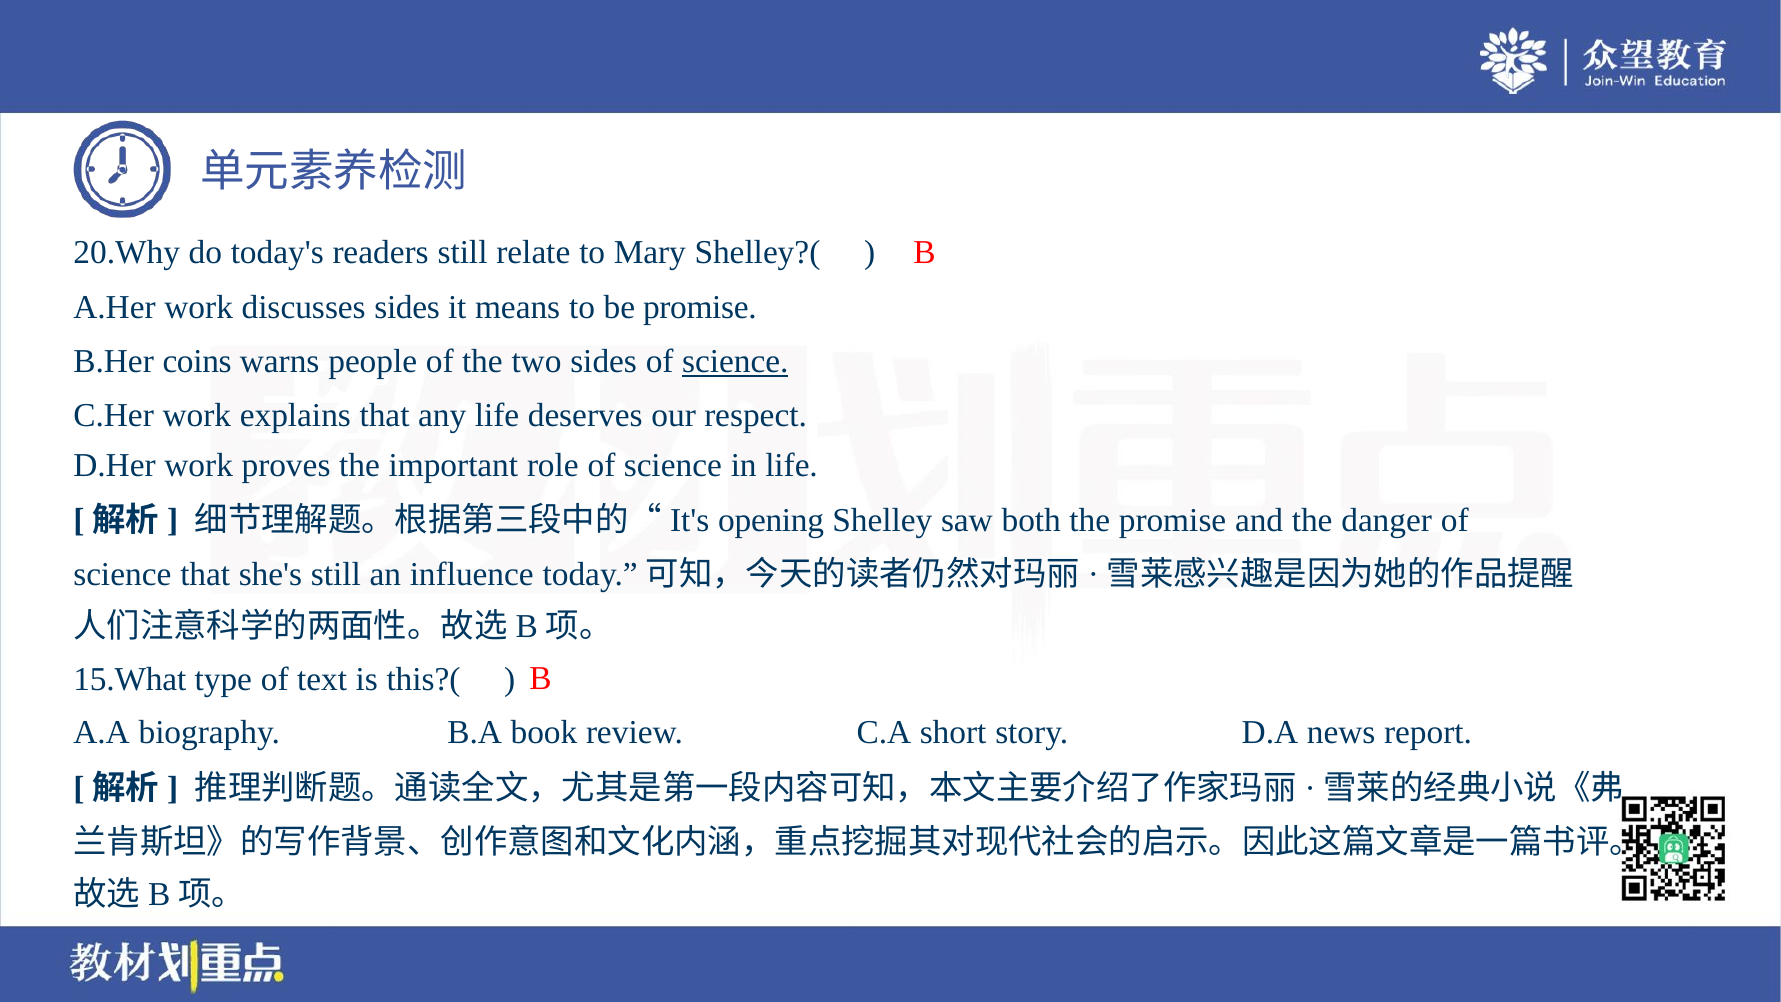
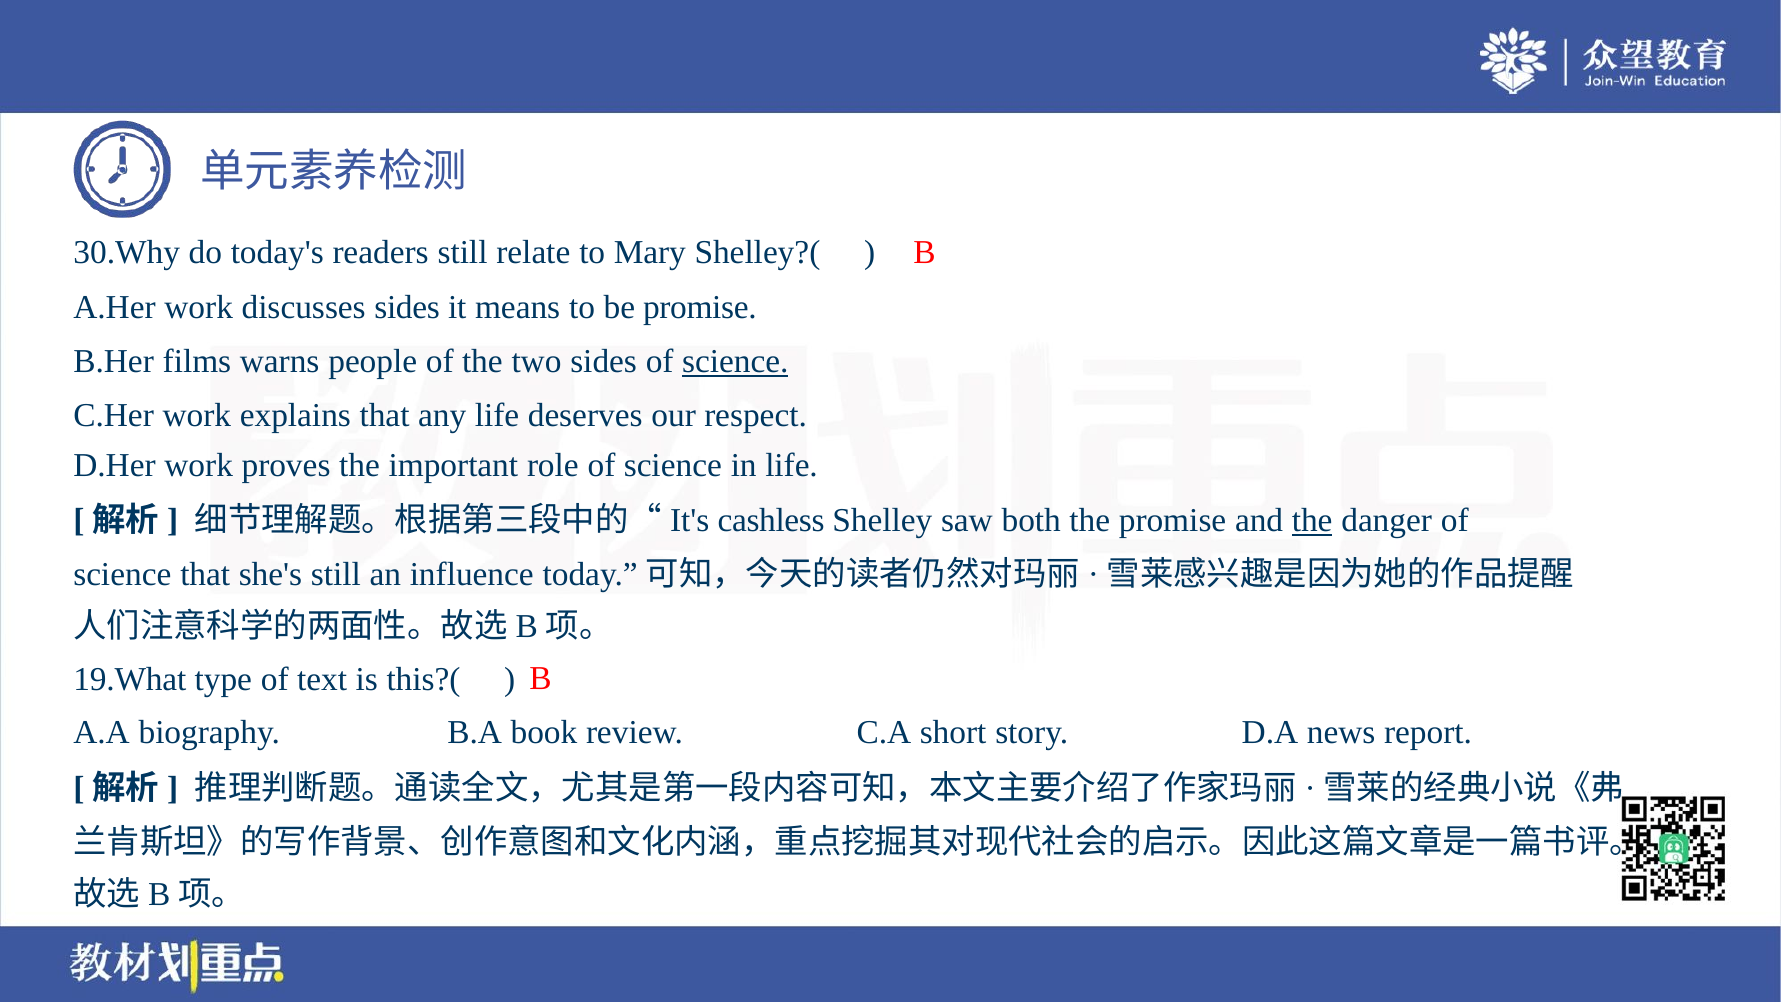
20.Why: 20.Why -> 30.Why
coins: coins -> films
opening: opening -> cashless
the at (1312, 520) underline: none -> present
15.What: 15.What -> 19.What
